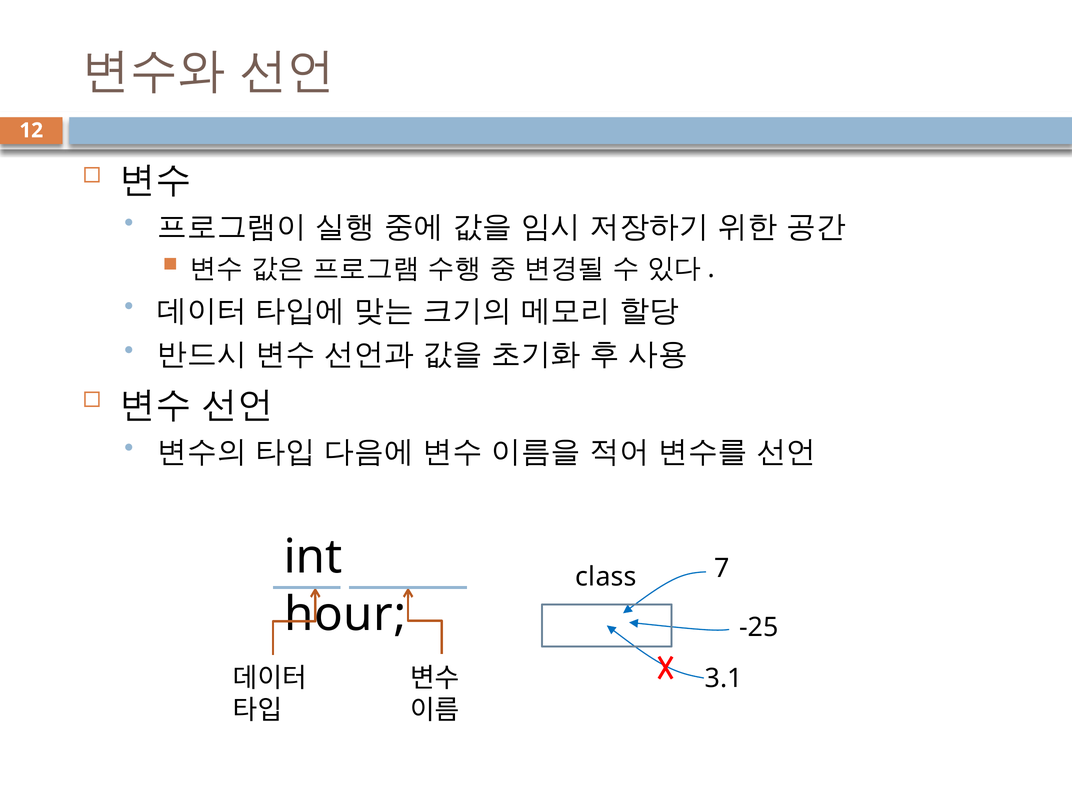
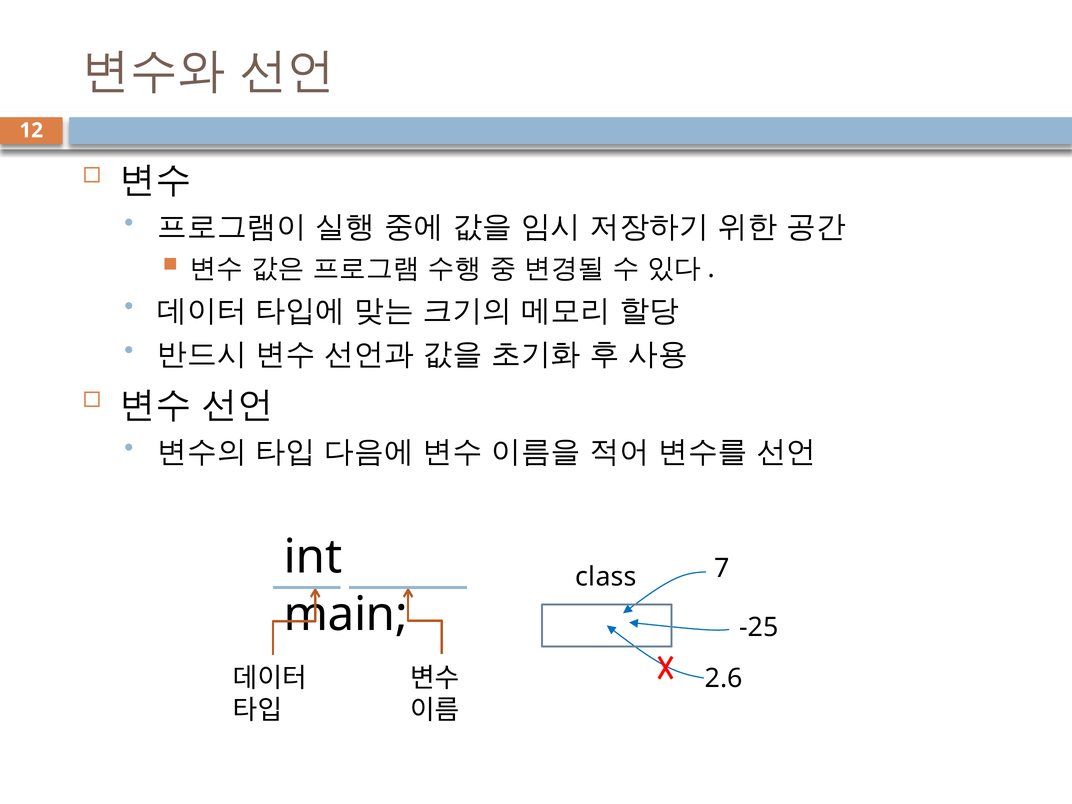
hour: hour -> main
3.1: 3.1 -> 2.6
